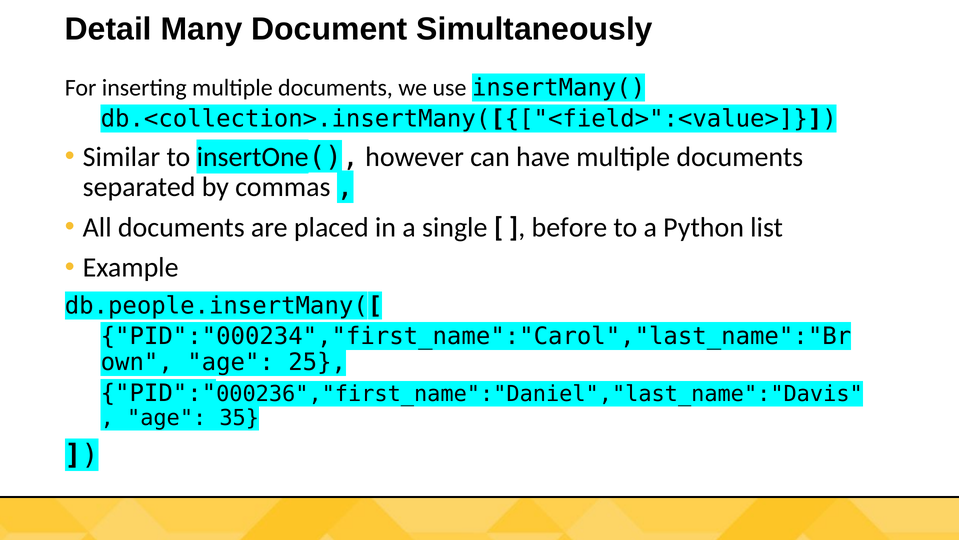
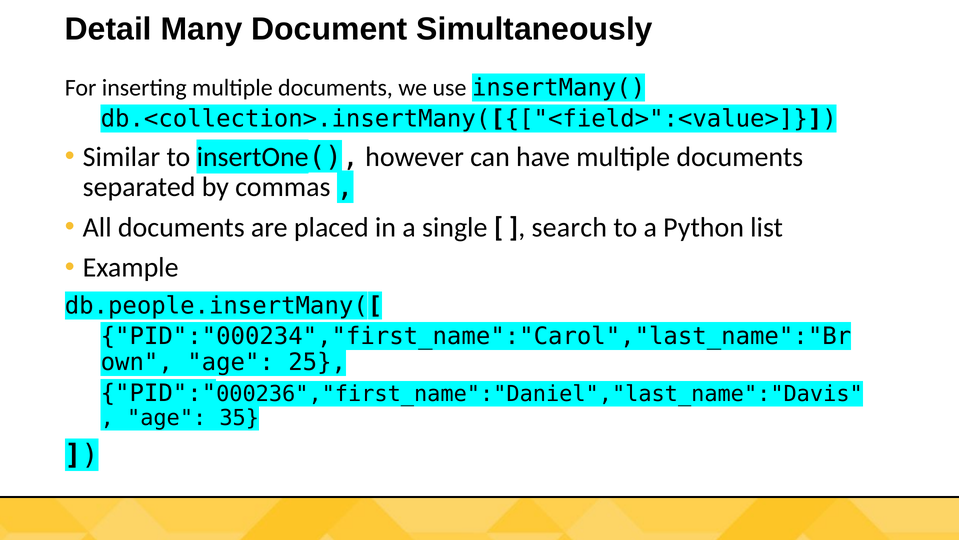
before: before -> search
